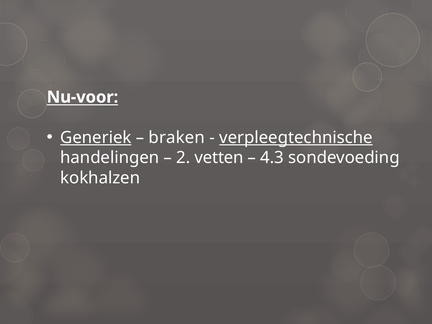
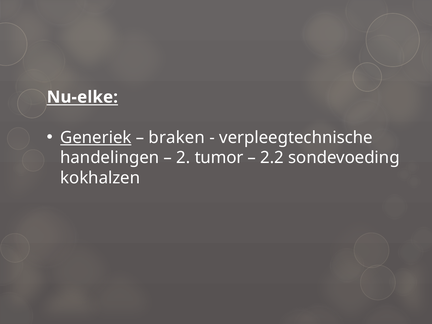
Nu-voor: Nu-voor -> Nu-elke
verpleegtechnische underline: present -> none
vetten: vetten -> tumor
4.3: 4.3 -> 2.2
